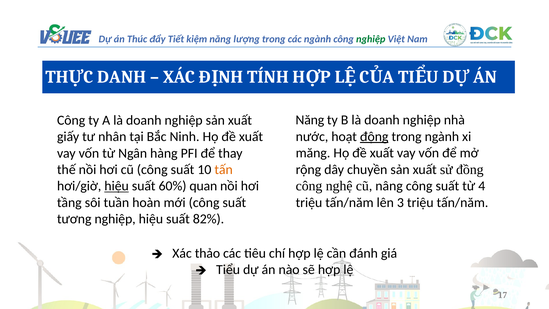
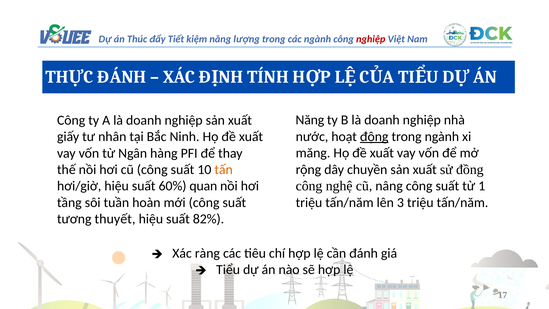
nghiệp at (371, 39) colour: green -> red
DANH at (122, 77): DANH -> ĐÁNH
4: 4 -> 1
hiệu at (117, 186) underline: present -> none
tương nghiệp: nghiệp -> thuyết
thảo: thảo -> ràng
